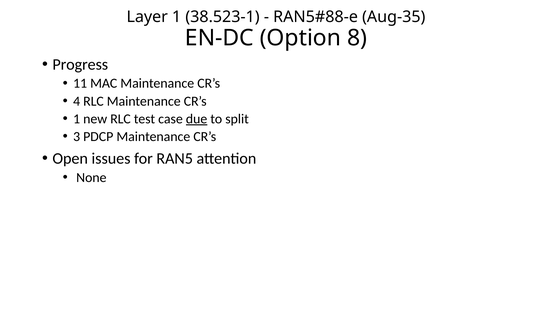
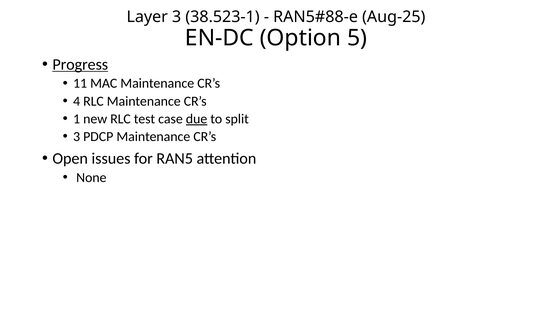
Layer 1: 1 -> 3
Aug-35: Aug-35 -> Aug-25
8: 8 -> 5
Progress underline: none -> present
